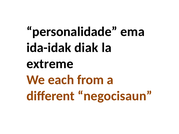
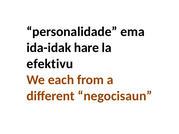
diak: diak -> hare
extreme: extreme -> efektivu
